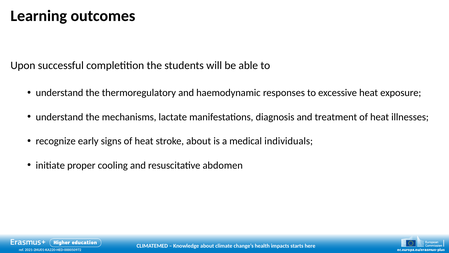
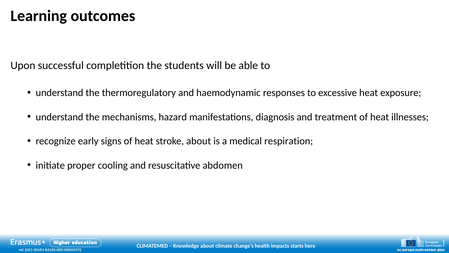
lactate: lactate -> hazard
individuals: individuals -> respiration
